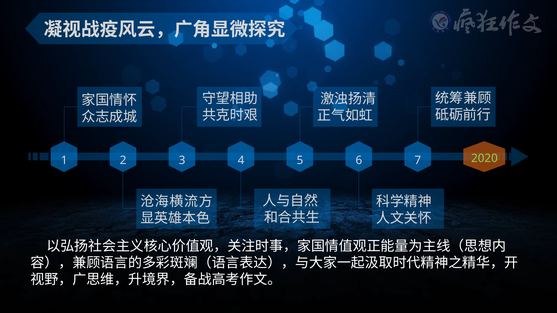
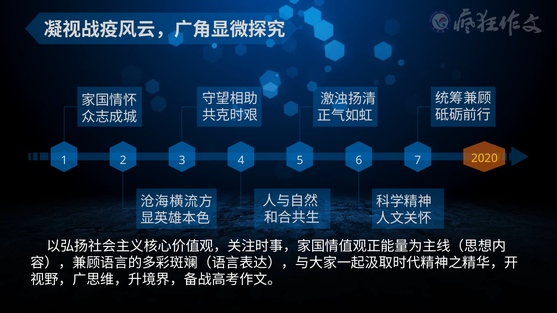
2020 colour: light green -> yellow
